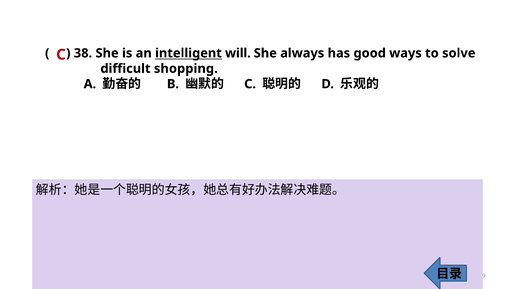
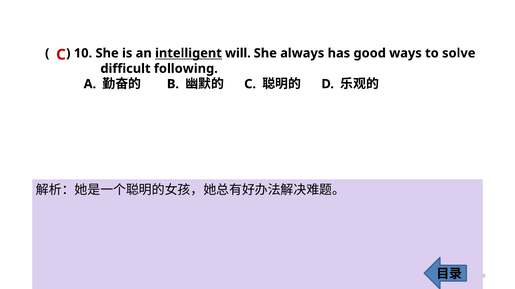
38: 38 -> 10
shopping: shopping -> following
